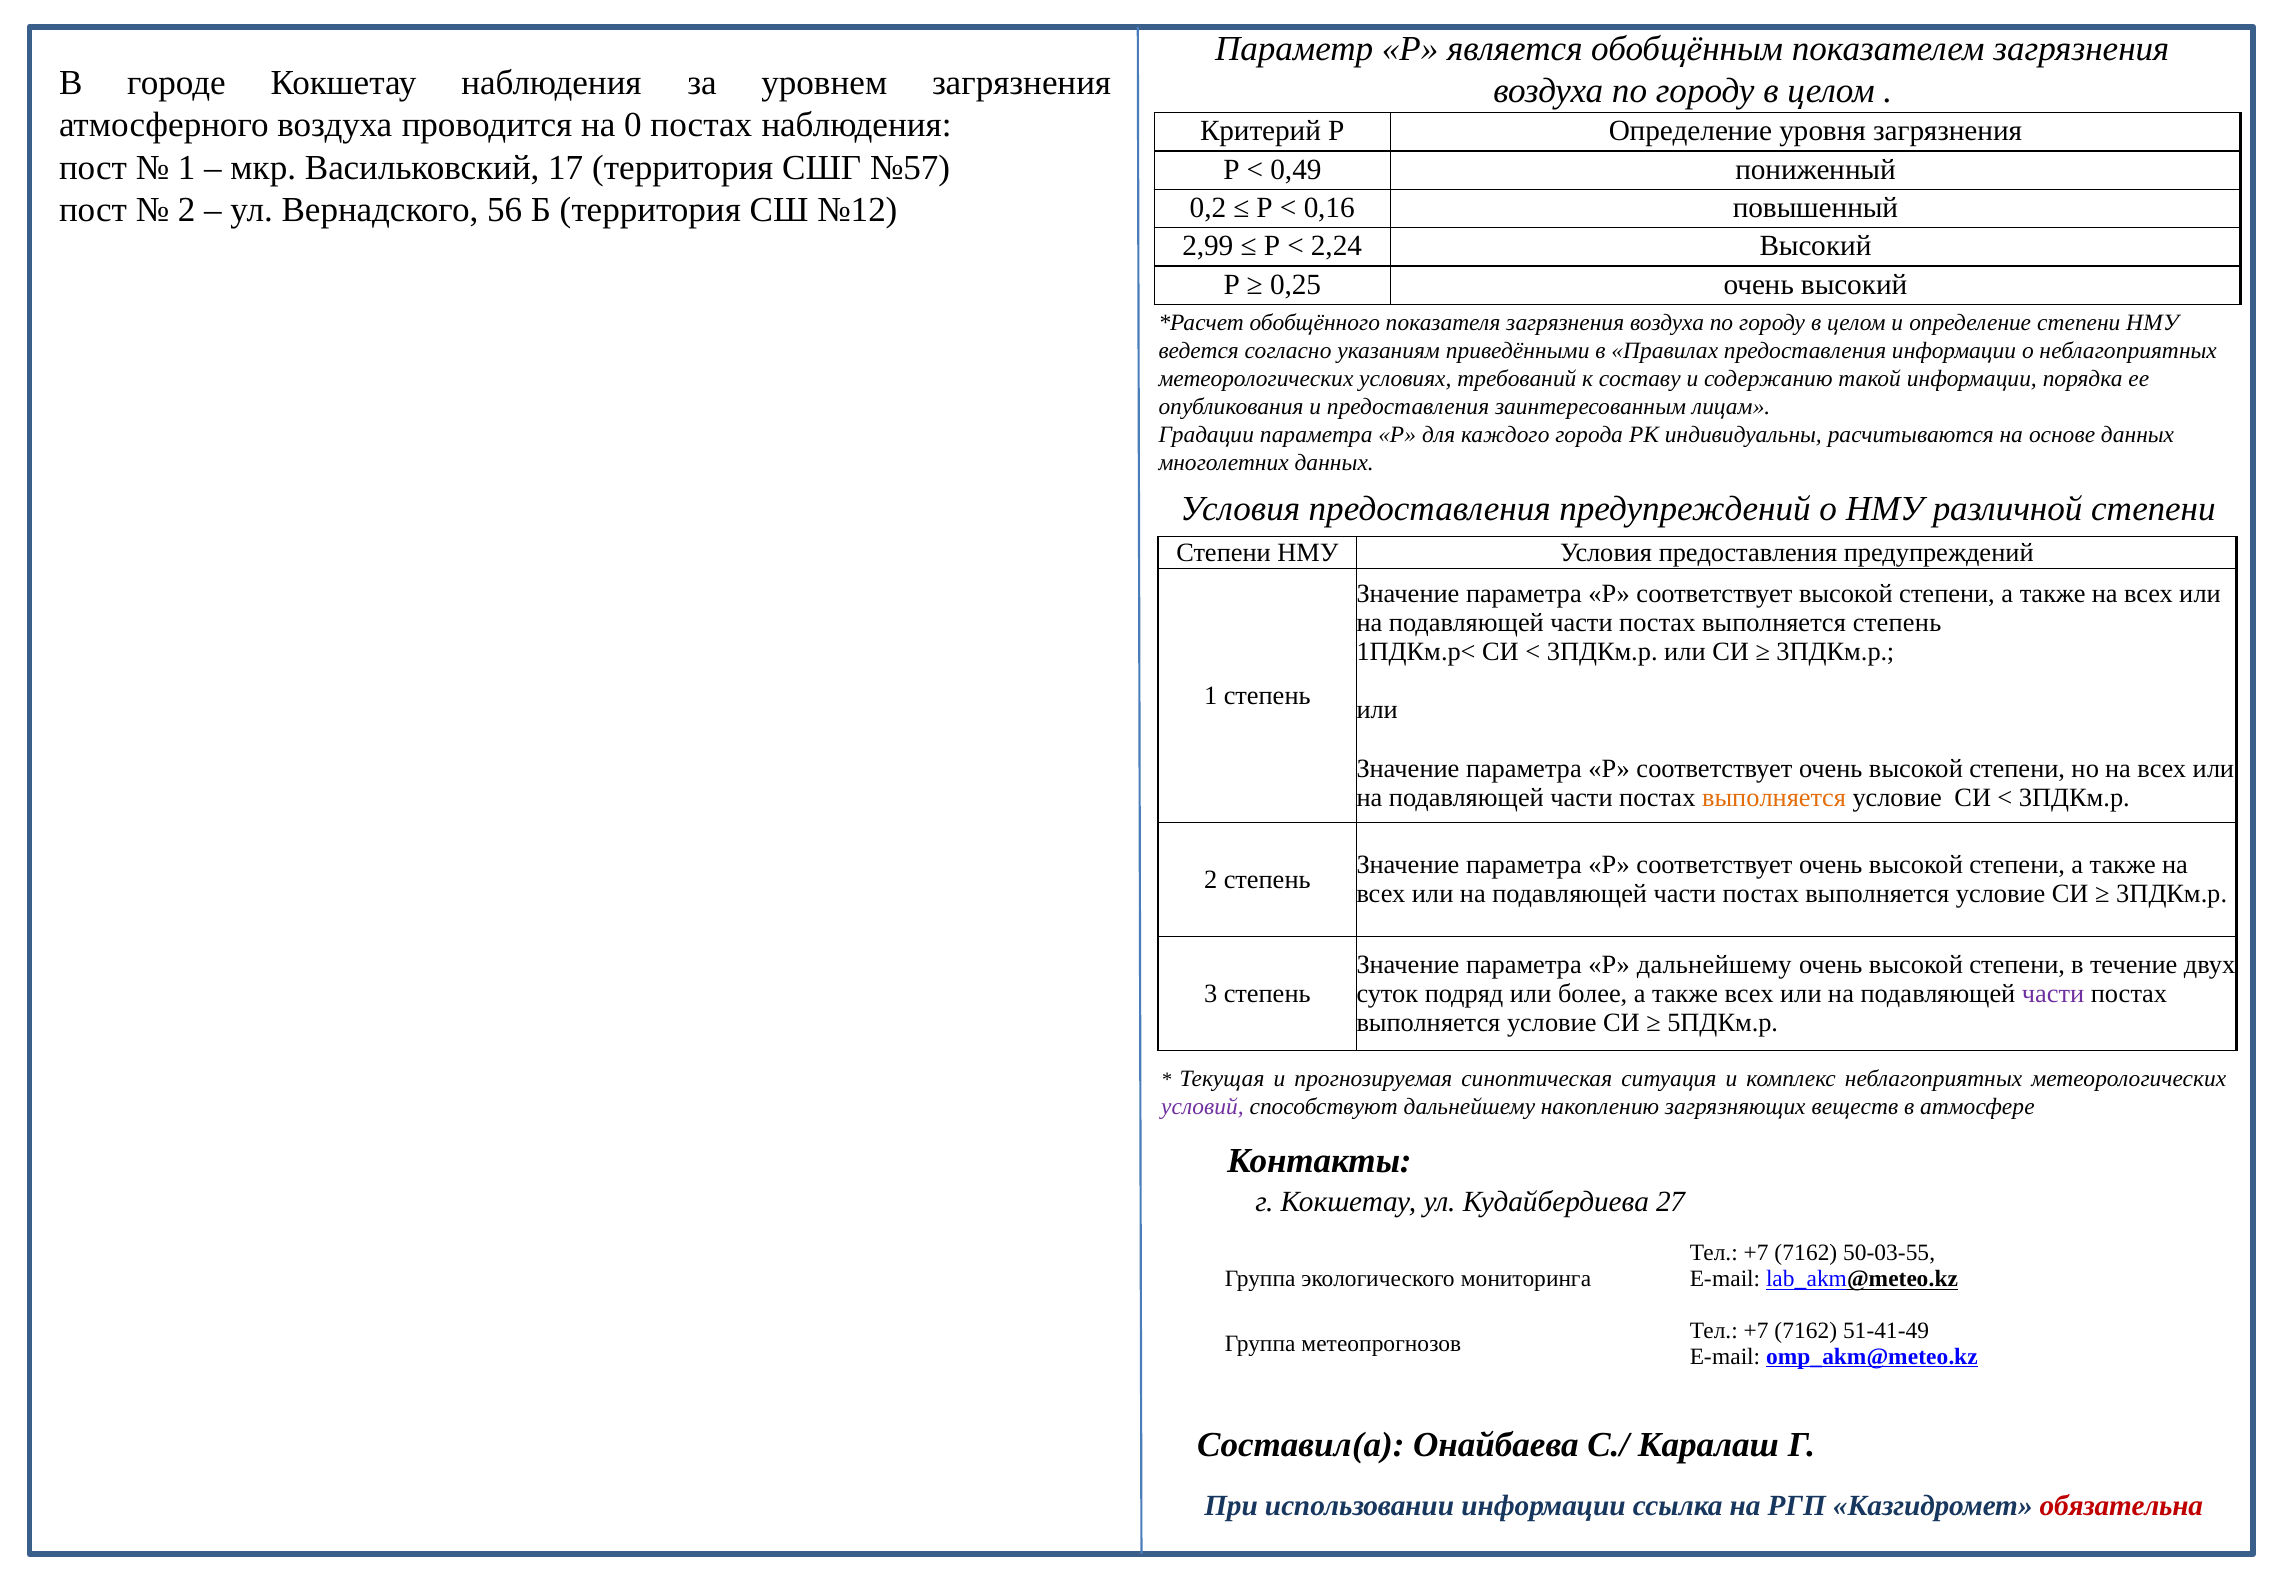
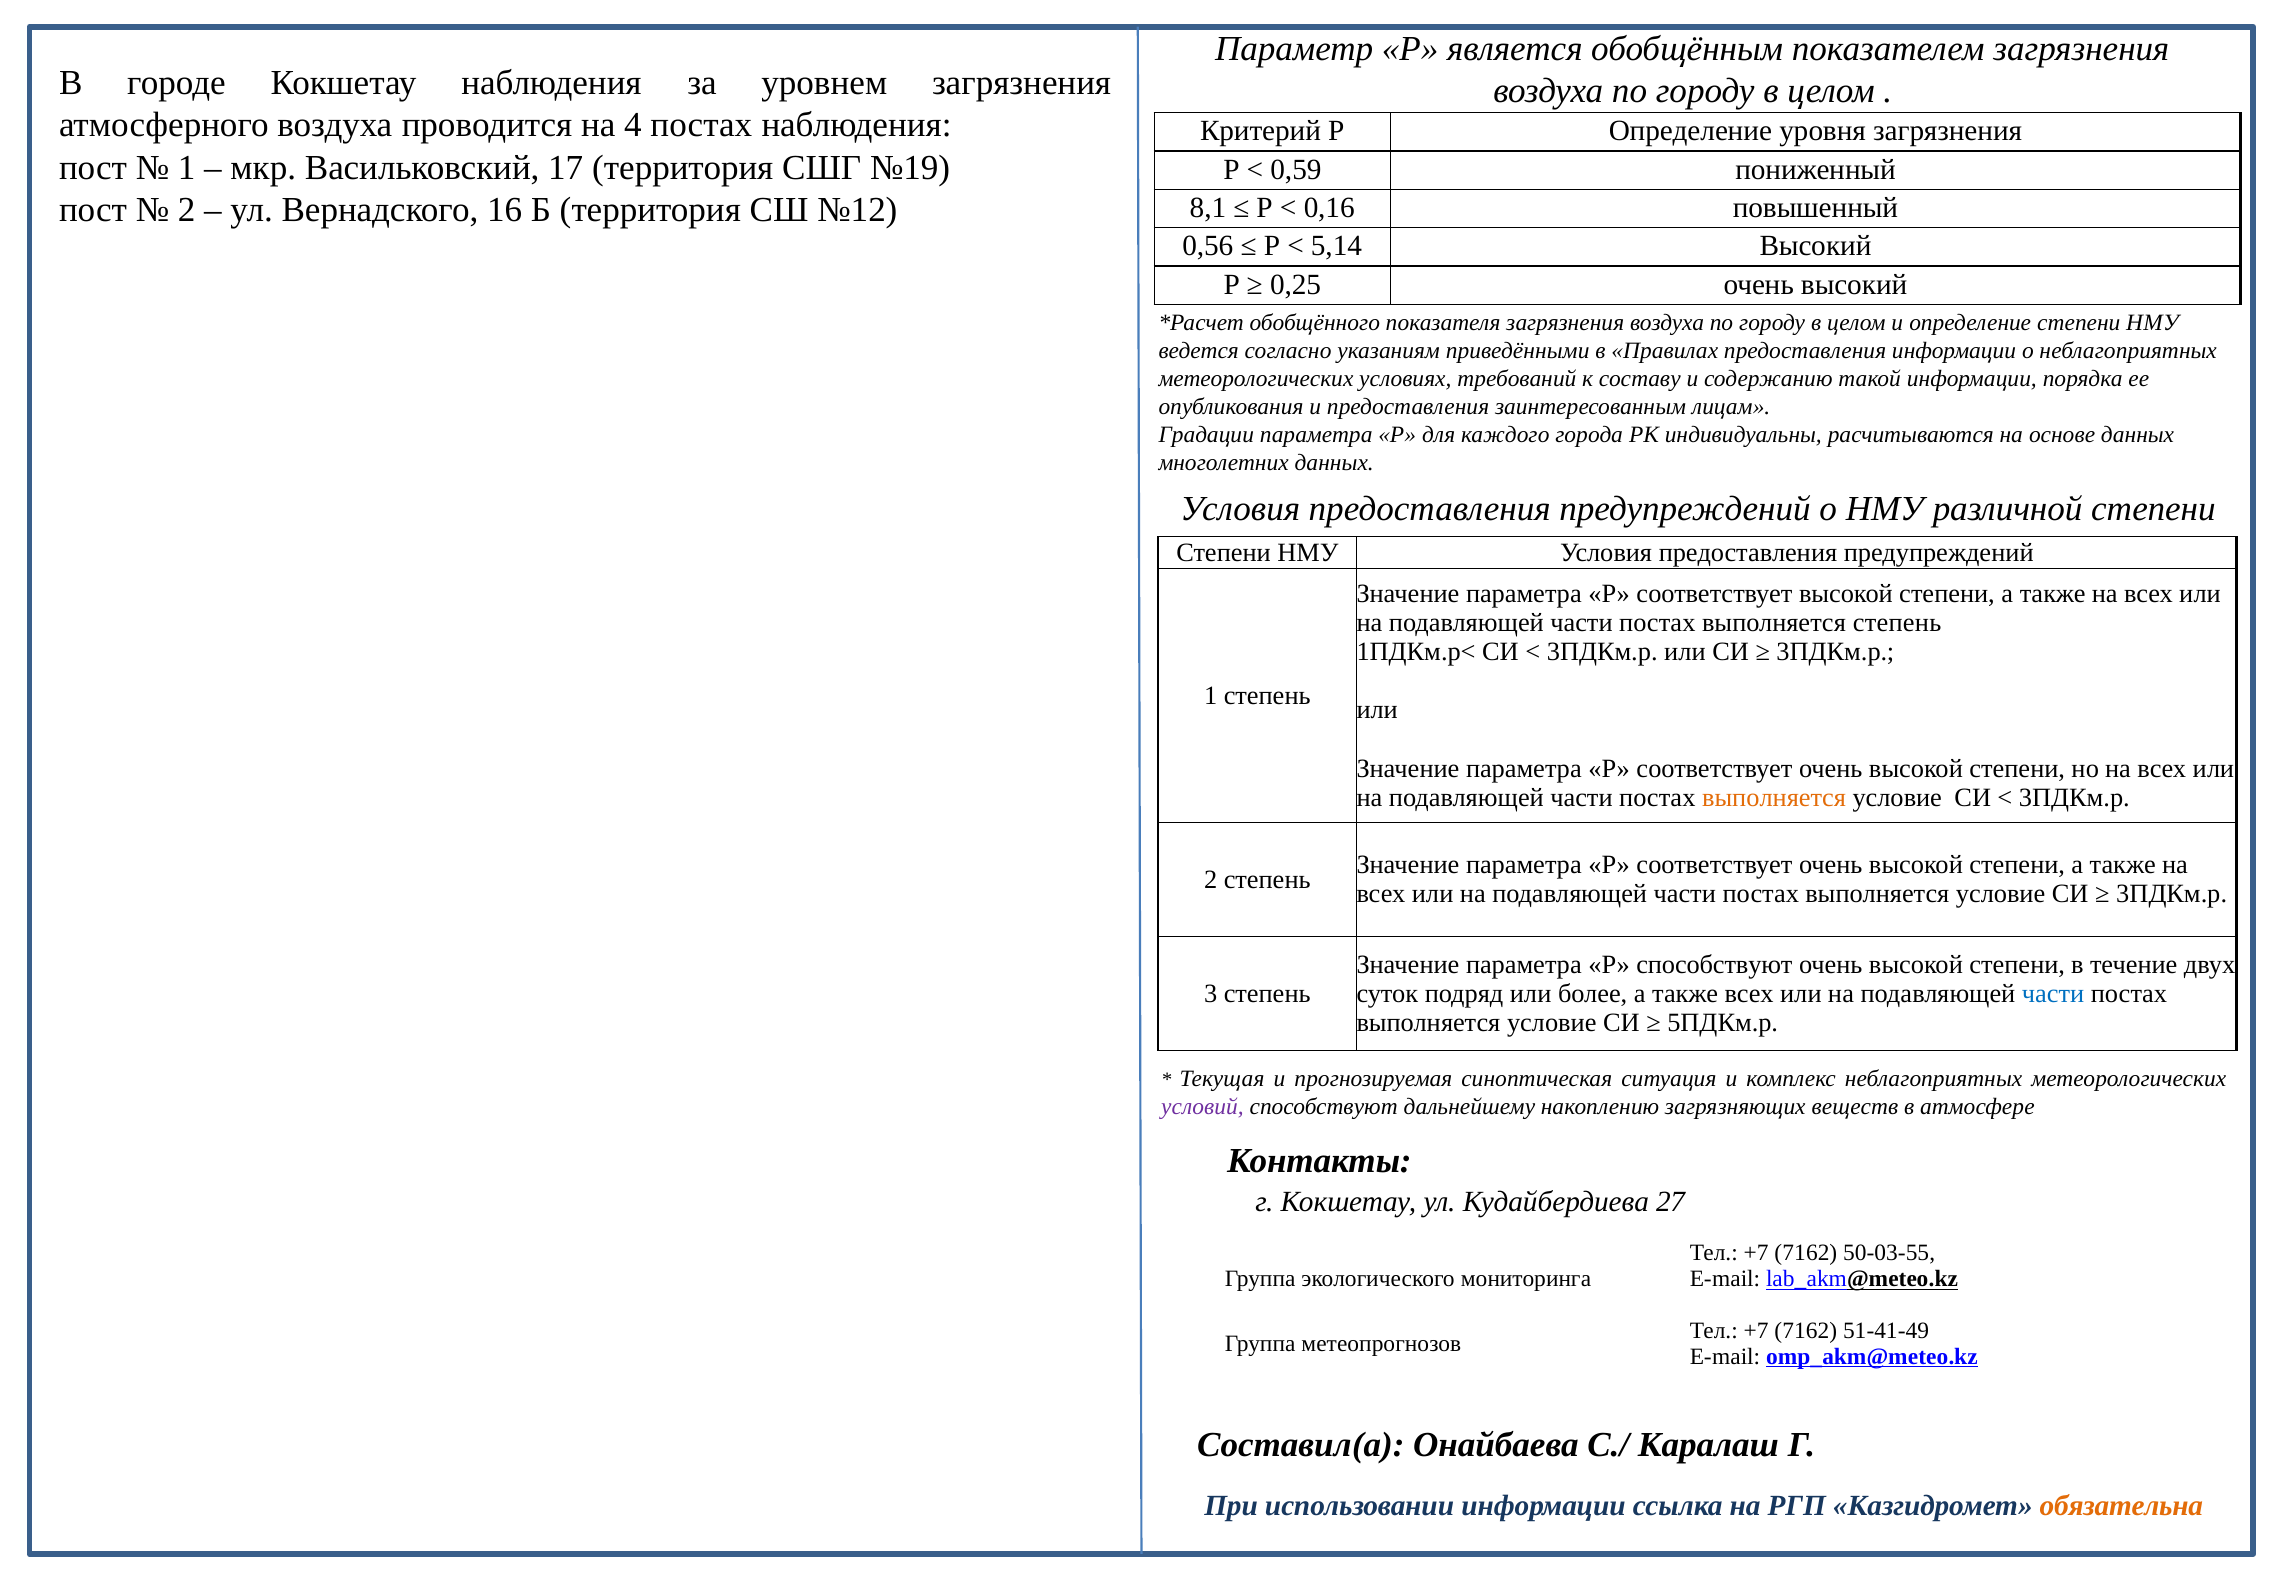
0: 0 -> 4
№57: №57 -> №19
0,49: 0,49 -> 0,59
56: 56 -> 16
0,2: 0,2 -> 8,1
2,99: 2,99 -> 0,56
2,24: 2,24 -> 5,14
Р дальнейшему: дальнейшему -> способствуют
части at (2053, 993) colour: purple -> blue
обязательна colour: red -> orange
